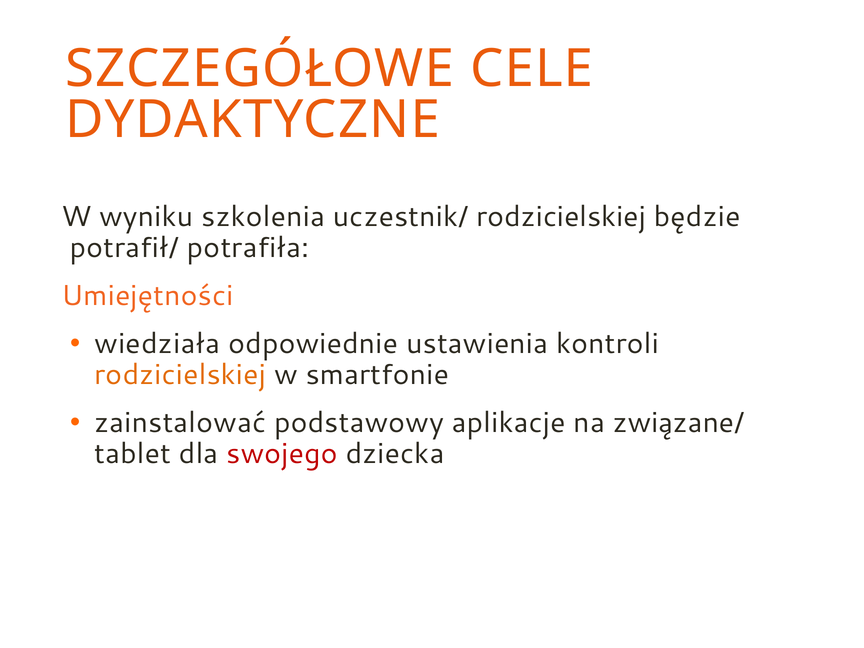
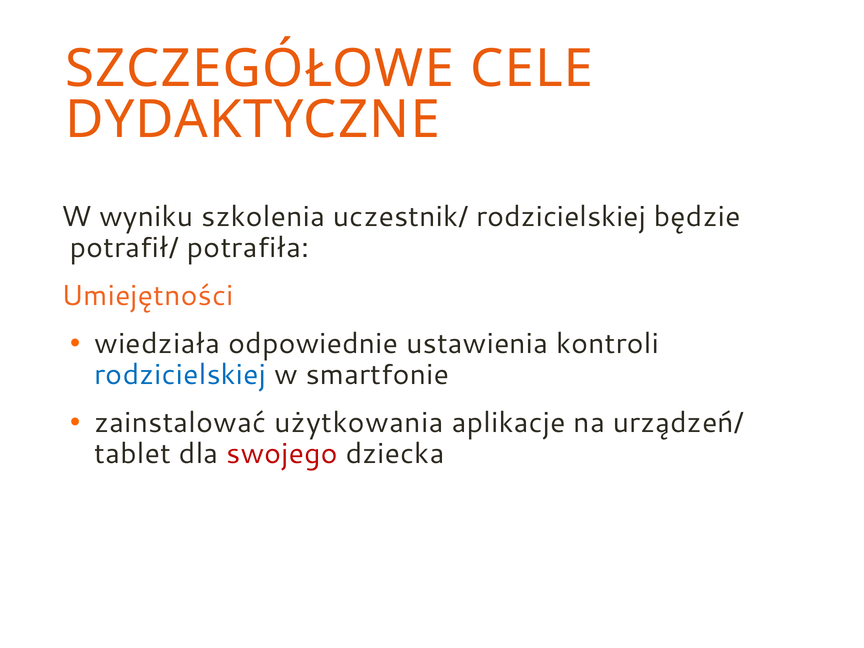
rodzicielskiej at (180, 375) colour: orange -> blue
podstawowy: podstawowy -> użytkowania
związane/: związane/ -> urządzeń/
